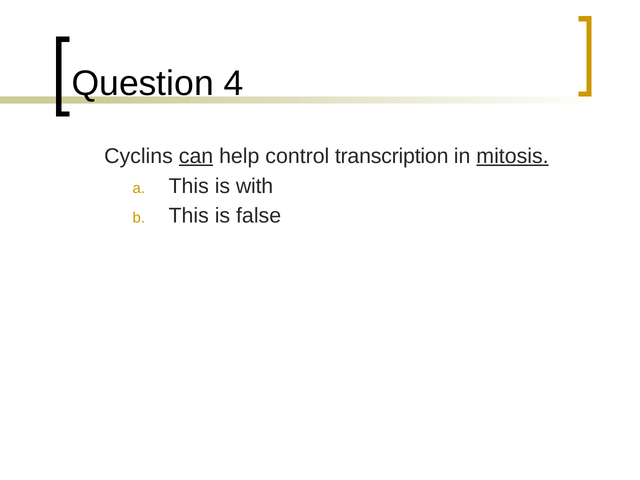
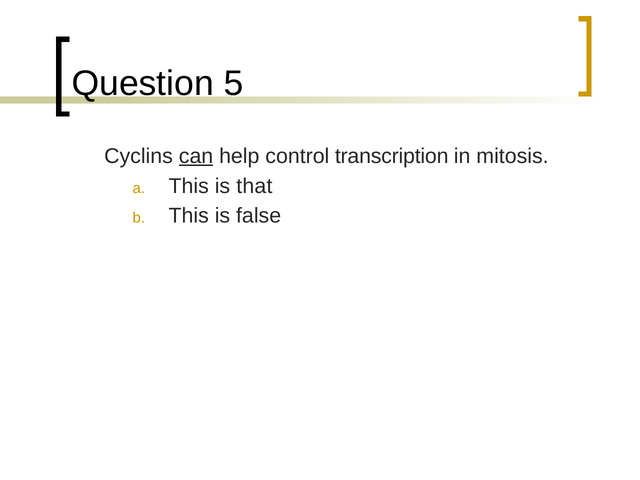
4: 4 -> 5
mitosis underline: present -> none
with: with -> that
